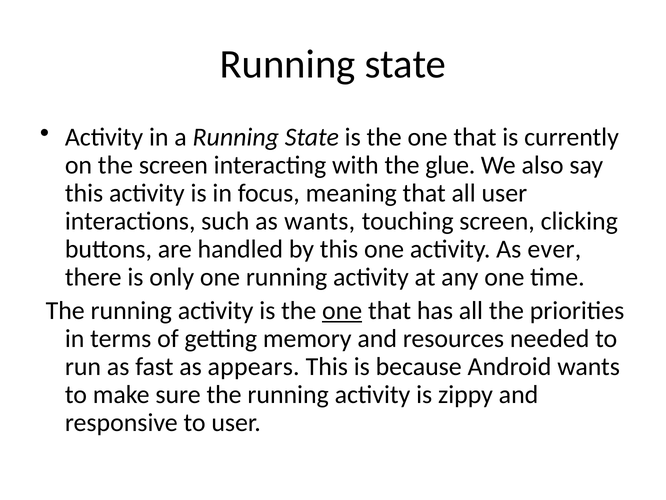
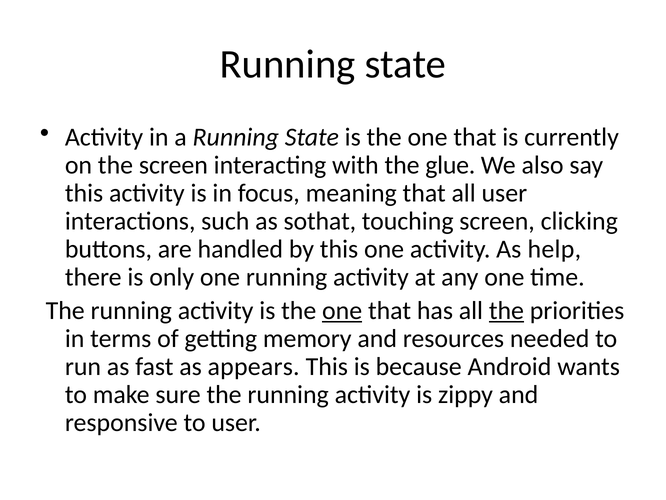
as wants: wants -> sothat
ever: ever -> help
the at (506, 310) underline: none -> present
